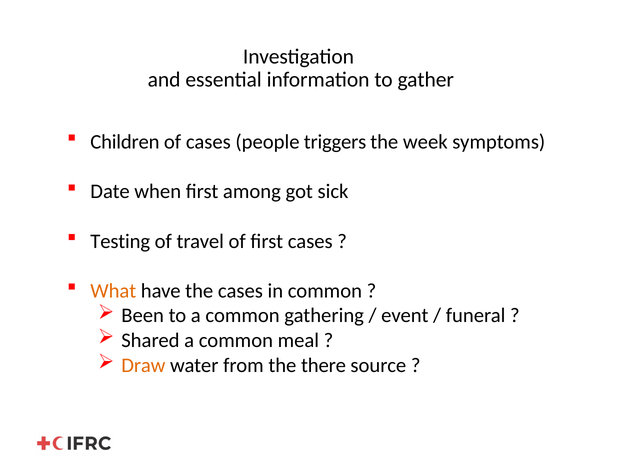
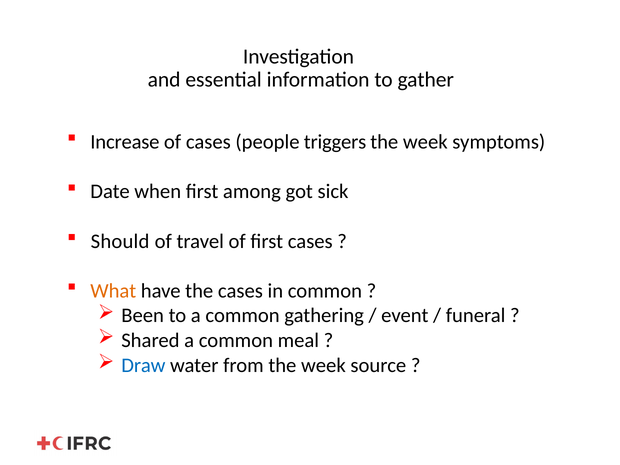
Children: Children -> Increase
Testing: Testing -> Should
Draw colour: orange -> blue
from the there: there -> week
